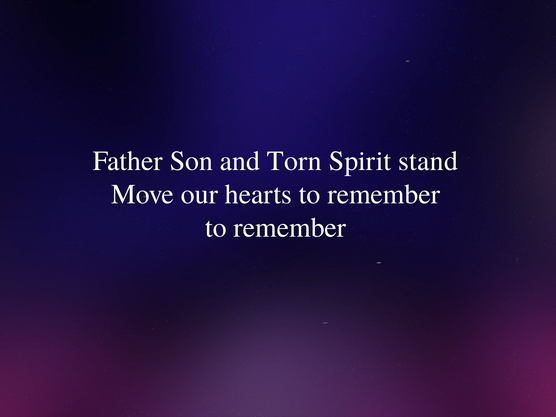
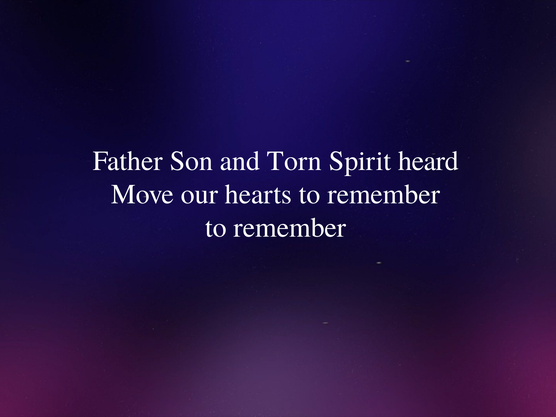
stand: stand -> heard
